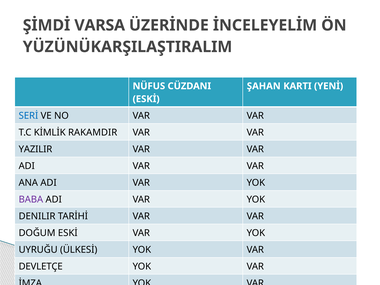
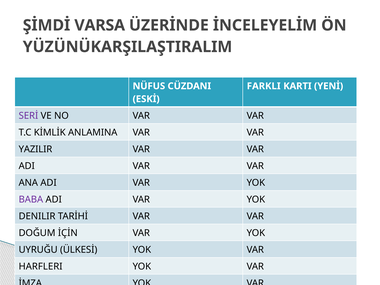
ŞAHAN: ŞAHAN -> FARKLI
SERİ colour: blue -> purple
RAKAMDIR: RAKAMDIR -> ANLAMINA
DOĞUM ESKİ: ESKİ -> İÇİN
DEVLETÇE: DEVLETÇE -> HARFLERI
